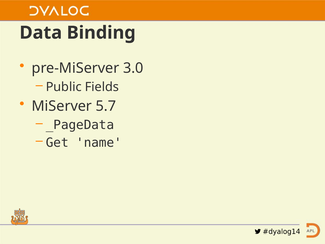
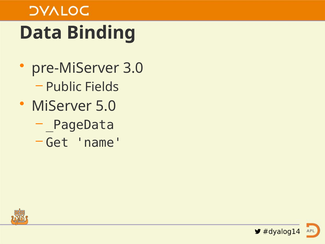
5.7: 5.7 -> 5.0
